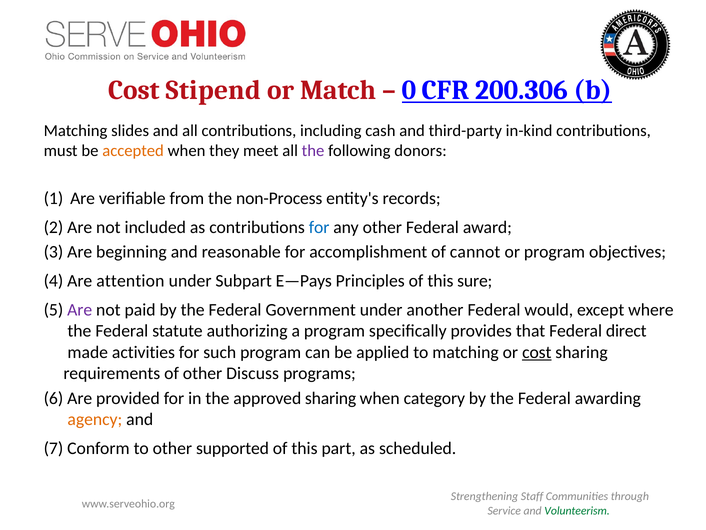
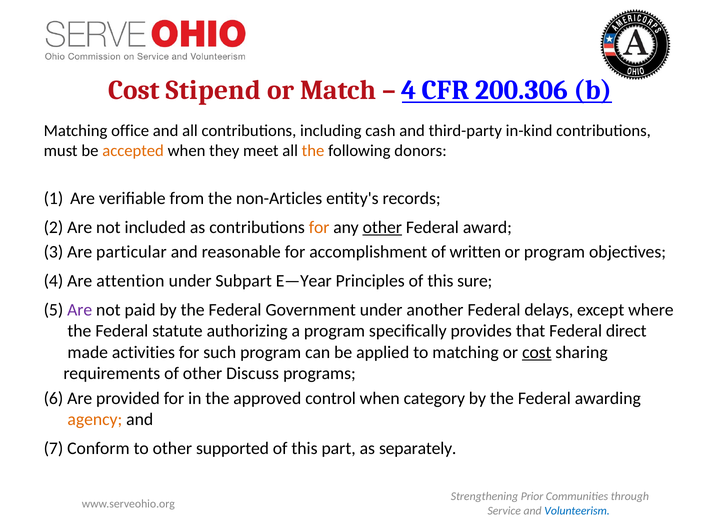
0 at (409, 90): 0 -> 4
slides: slides -> office
the at (313, 151) colour: purple -> orange
non-Process: non-Process -> non-Articles
for at (319, 227) colour: blue -> orange
other at (382, 227) underline: none -> present
beginning: beginning -> particular
cannot: cannot -> written
E—Pays: E—Pays -> E—Year
would: would -> delays
approved sharing: sharing -> control
scheduled: scheduled -> separately
Staff: Staff -> Prior
Volunteerism colour: green -> blue
